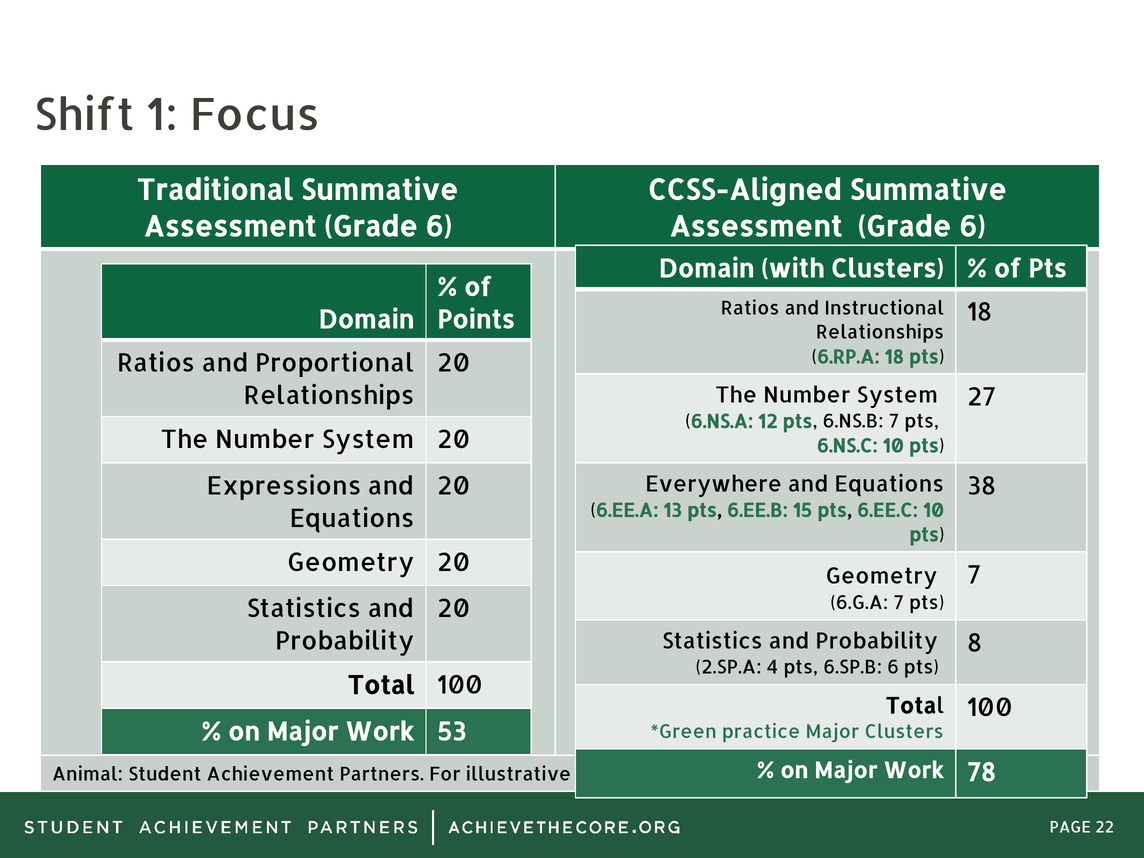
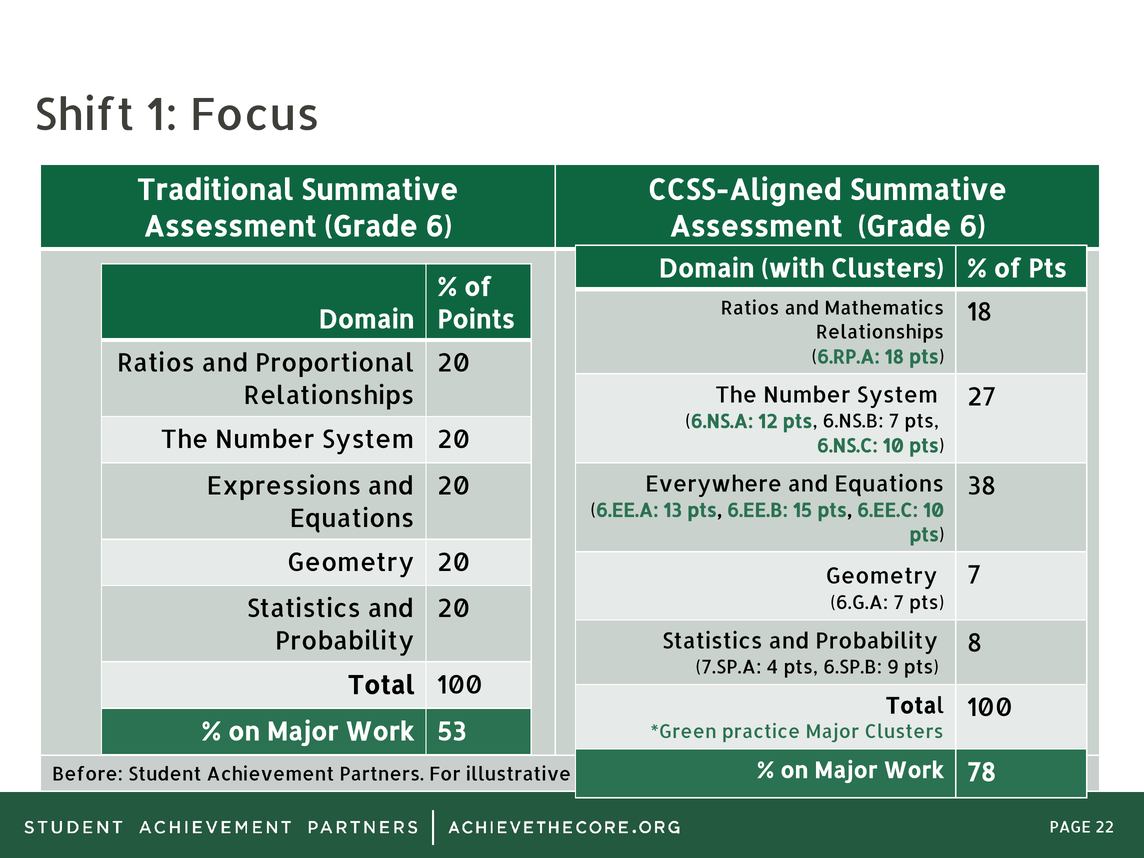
Instructional: Instructional -> Mathematics
2.SP.A: 2.SP.A -> 7.SP.A
6.SP.B 6: 6 -> 9
Animal: Animal -> Before
